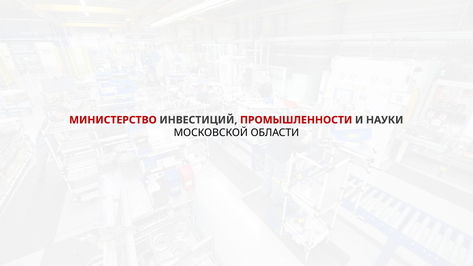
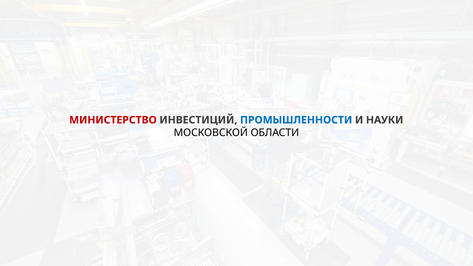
ПРОМЫШЛЕННОСТИ colour: red -> blue
